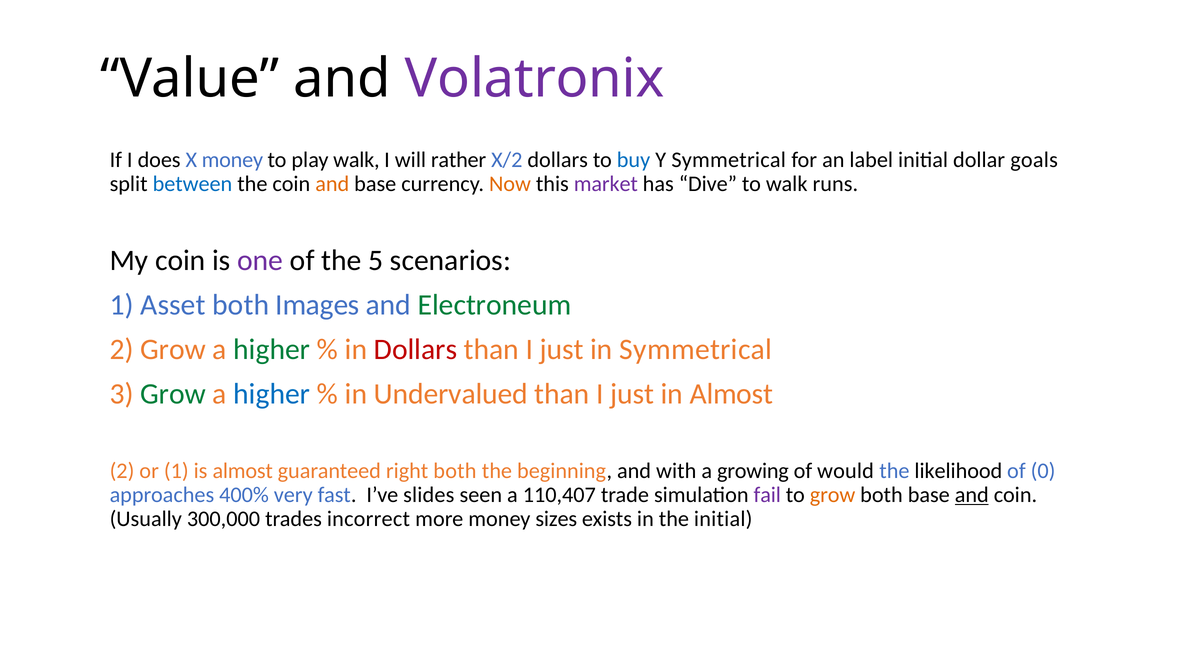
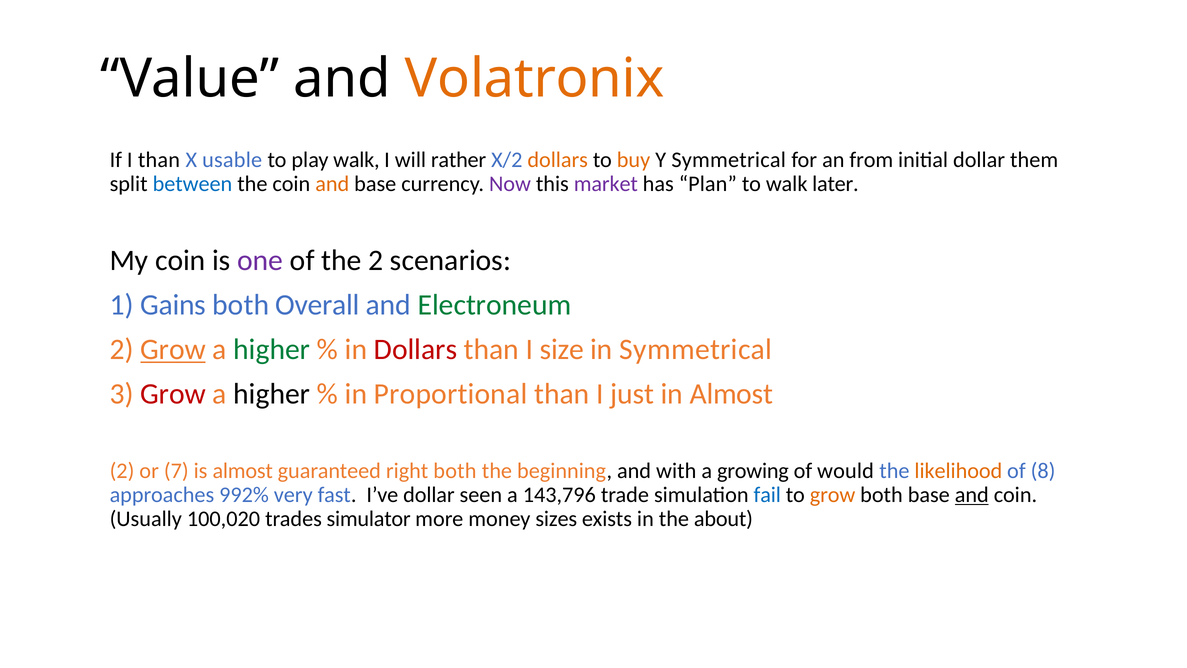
Volatronix colour: purple -> orange
I does: does -> than
X money: money -> usable
dollars at (558, 160) colour: black -> orange
buy colour: blue -> orange
label: label -> from
goals: goals -> them
Now colour: orange -> purple
Dive: Dive -> Plan
runs: runs -> later
the 5: 5 -> 2
Asset: Asset -> Gains
Images: Images -> Overall
Grow at (173, 349) underline: none -> present
just at (562, 349): just -> size
Grow at (173, 394) colour: green -> red
higher at (272, 394) colour: blue -> black
Undervalued: Undervalued -> Proportional
or 1: 1 -> 7
likelihood colour: black -> orange
0: 0 -> 8
400%: 400% -> 992%
I’ve slides: slides -> dollar
110,407: 110,407 -> 143,796
fail colour: purple -> blue
300,000: 300,000 -> 100,020
incorrect: incorrect -> simulator
the initial: initial -> about
